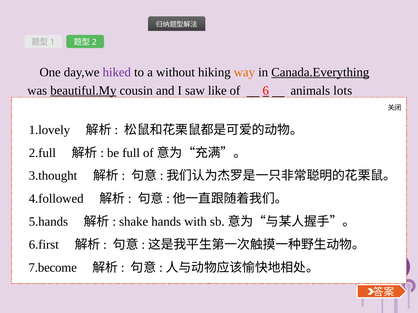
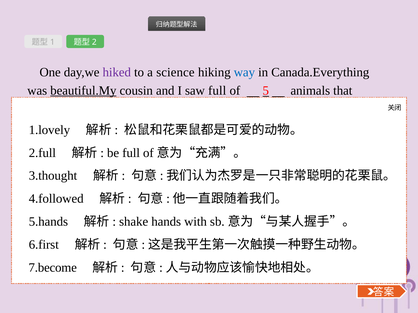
without: without -> science
way colour: orange -> blue
Canada.Everything underline: present -> none
saw like: like -> full
of 6: 6 -> 5
animals lots: lots -> that
